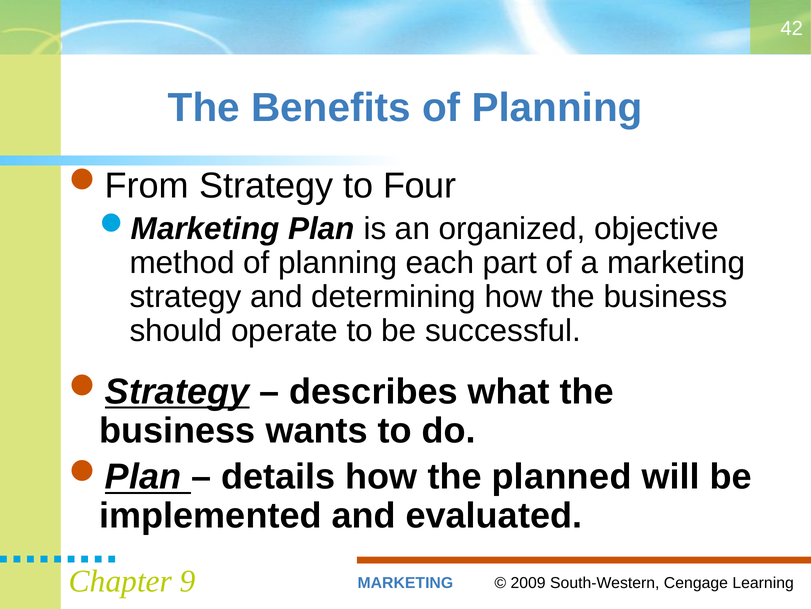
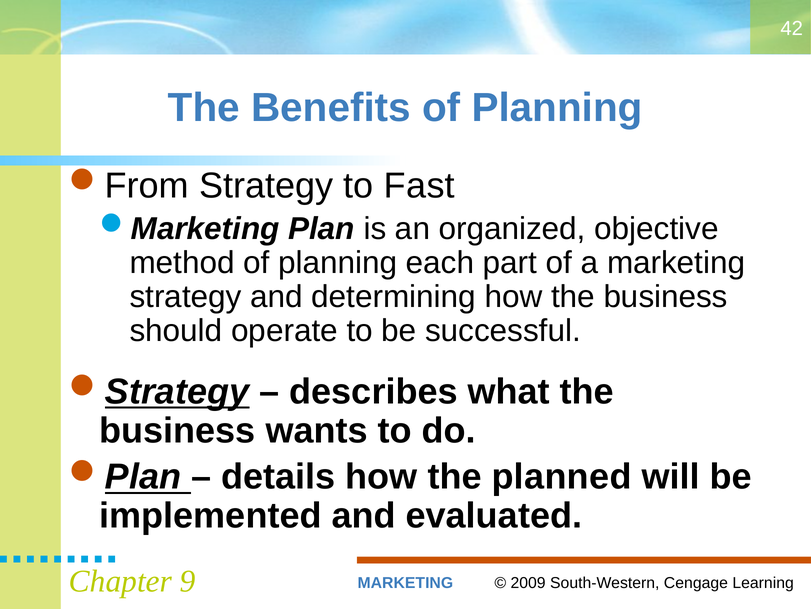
Four: Four -> Fast
